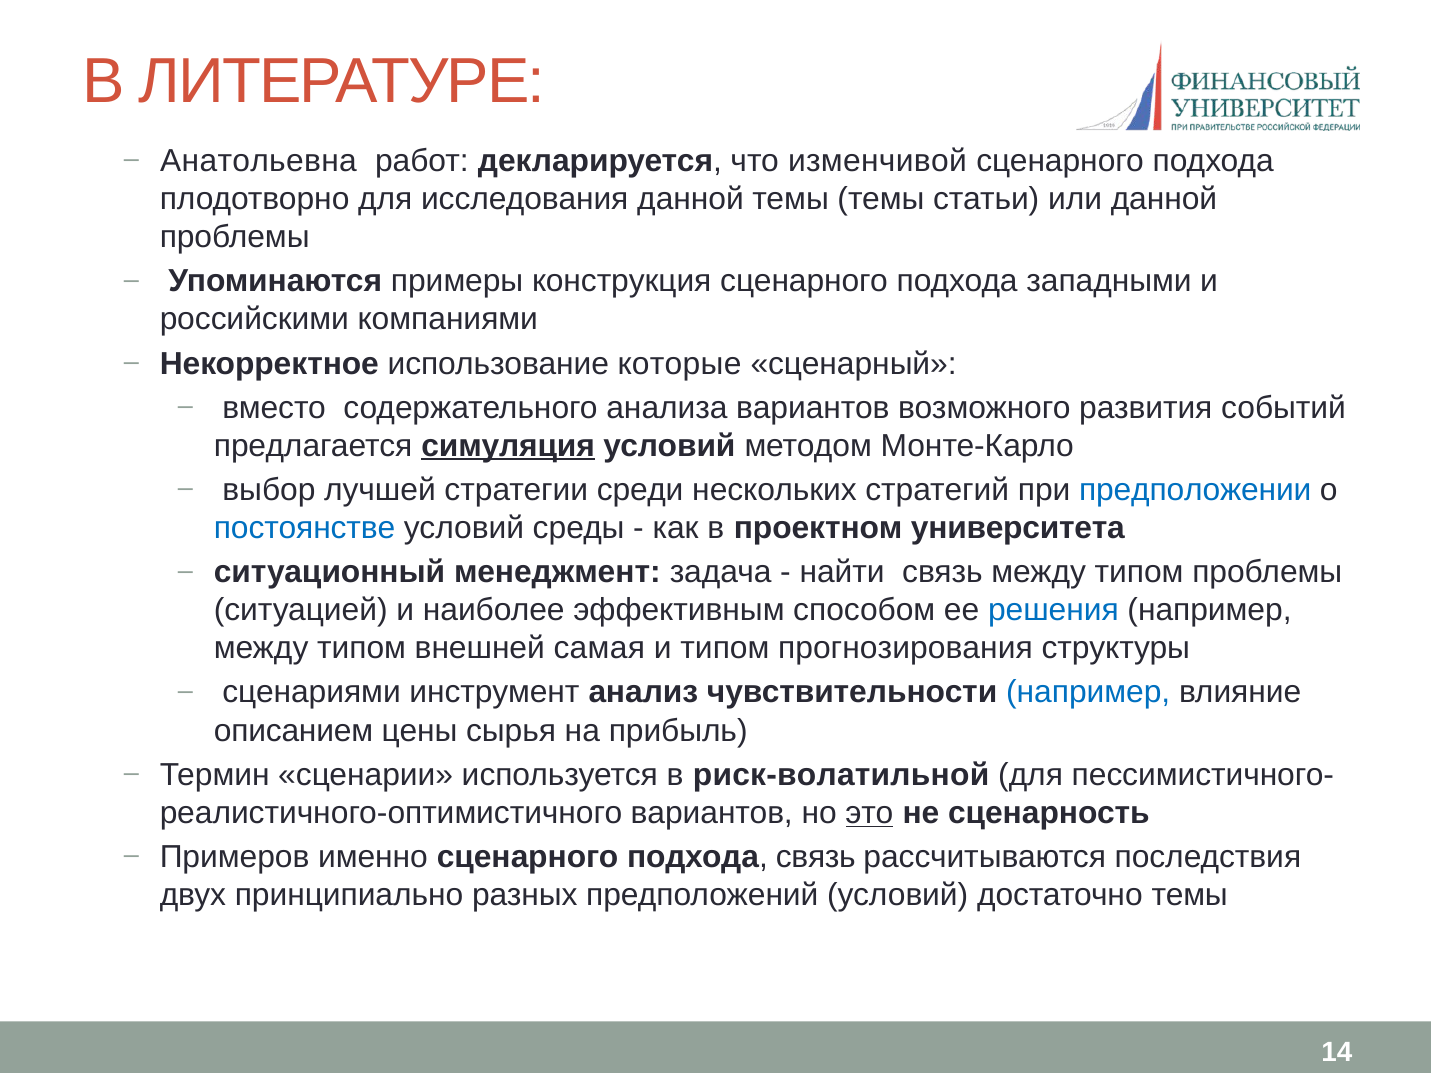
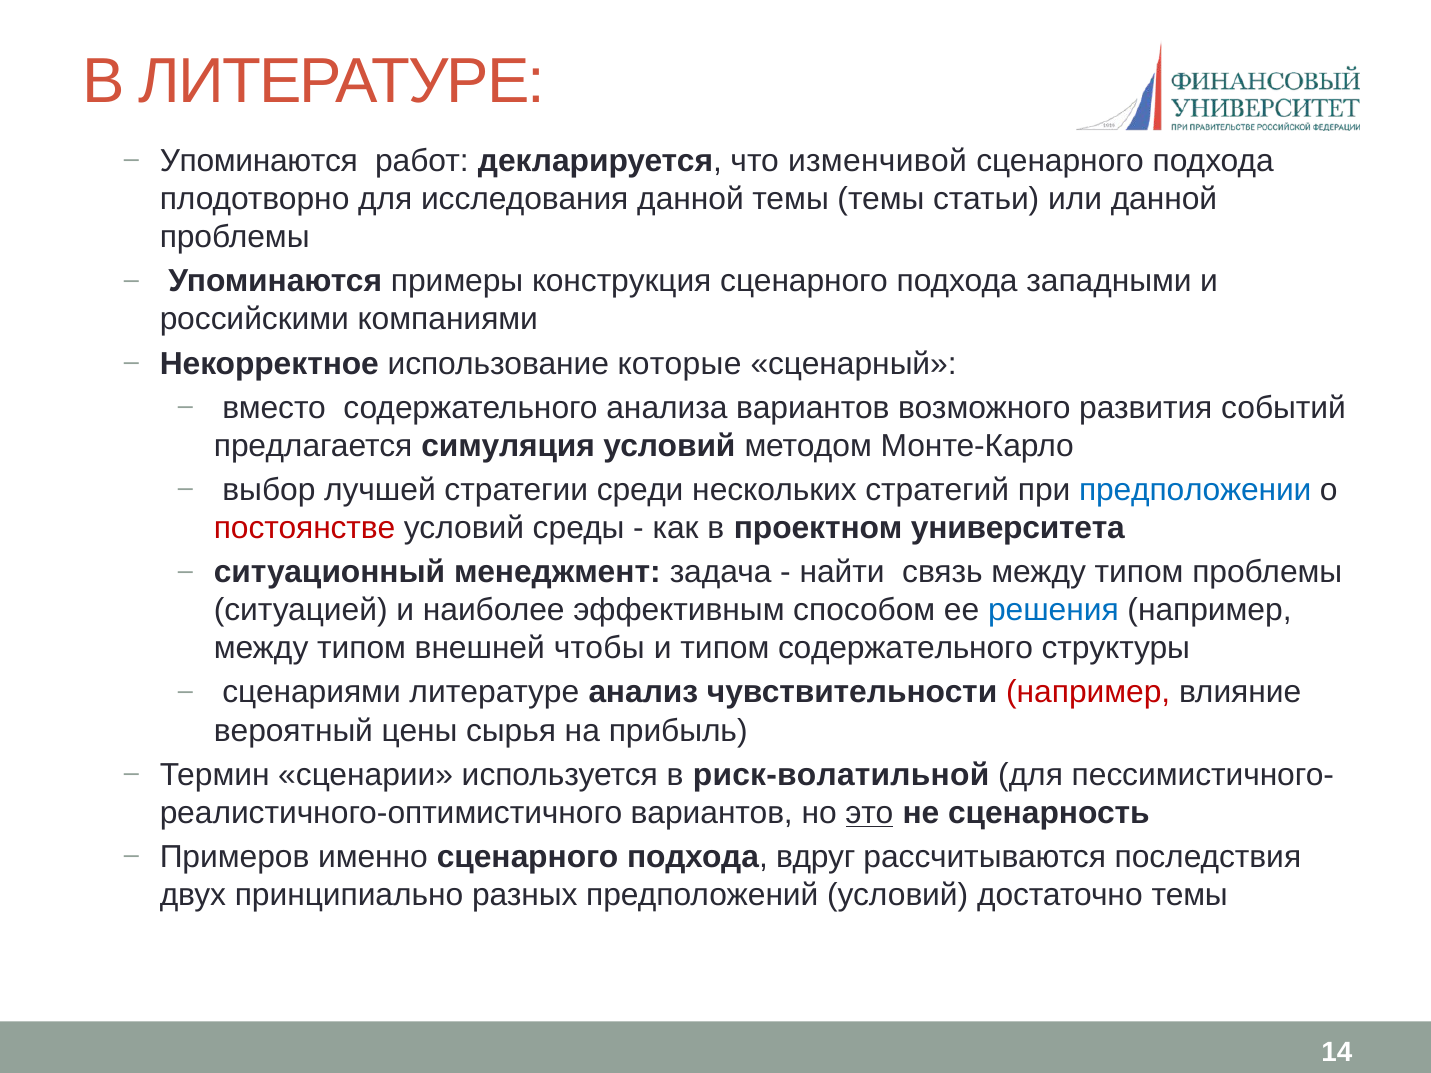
Анатольевна at (259, 161): Анатольевна -> Упоминаются
симуляция underline: present -> none
постоянстве colour: blue -> red
самая: самая -> чтобы
типом прогнозирования: прогнозирования -> содержательного
сценариями инструмент: инструмент -> литературе
например at (1088, 693) colour: blue -> red
описанием: описанием -> вероятный
подхода связь: связь -> вдруг
